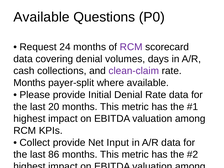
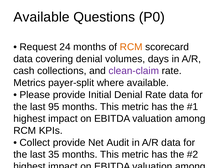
RCM at (131, 47) colour: purple -> orange
Months at (29, 83): Months -> Metrics
20: 20 -> 95
Input: Input -> Audit
86: 86 -> 35
